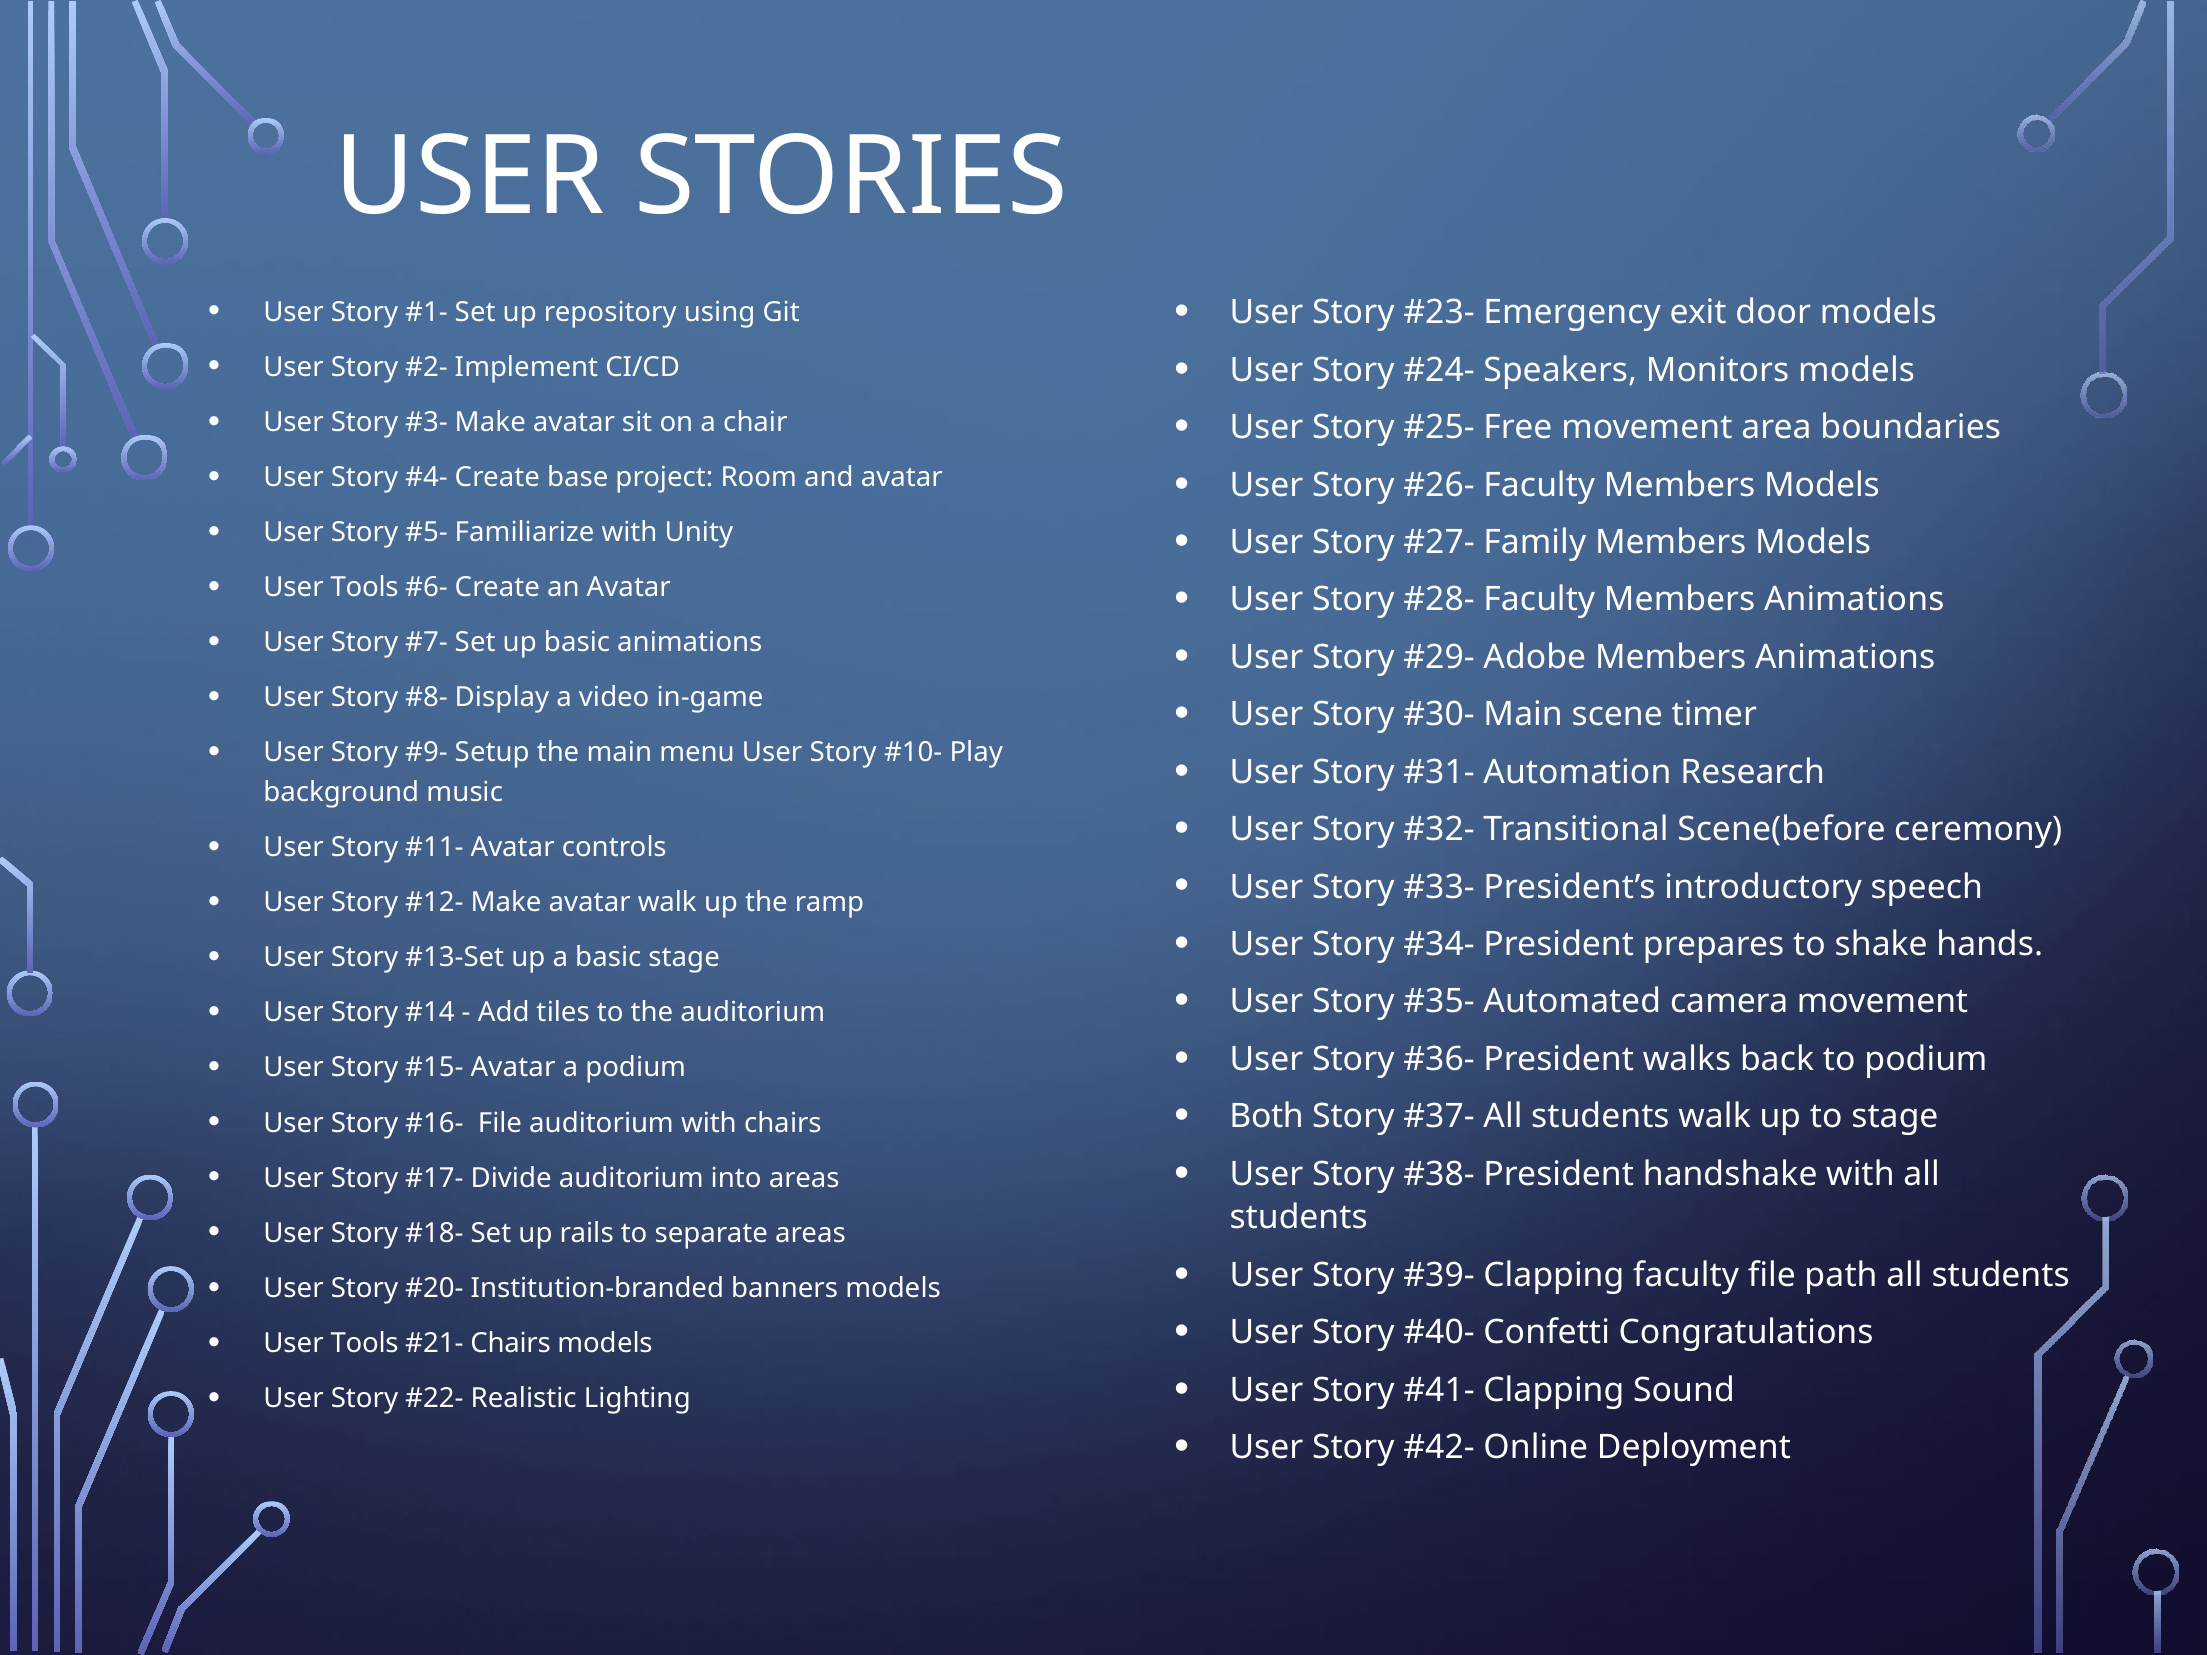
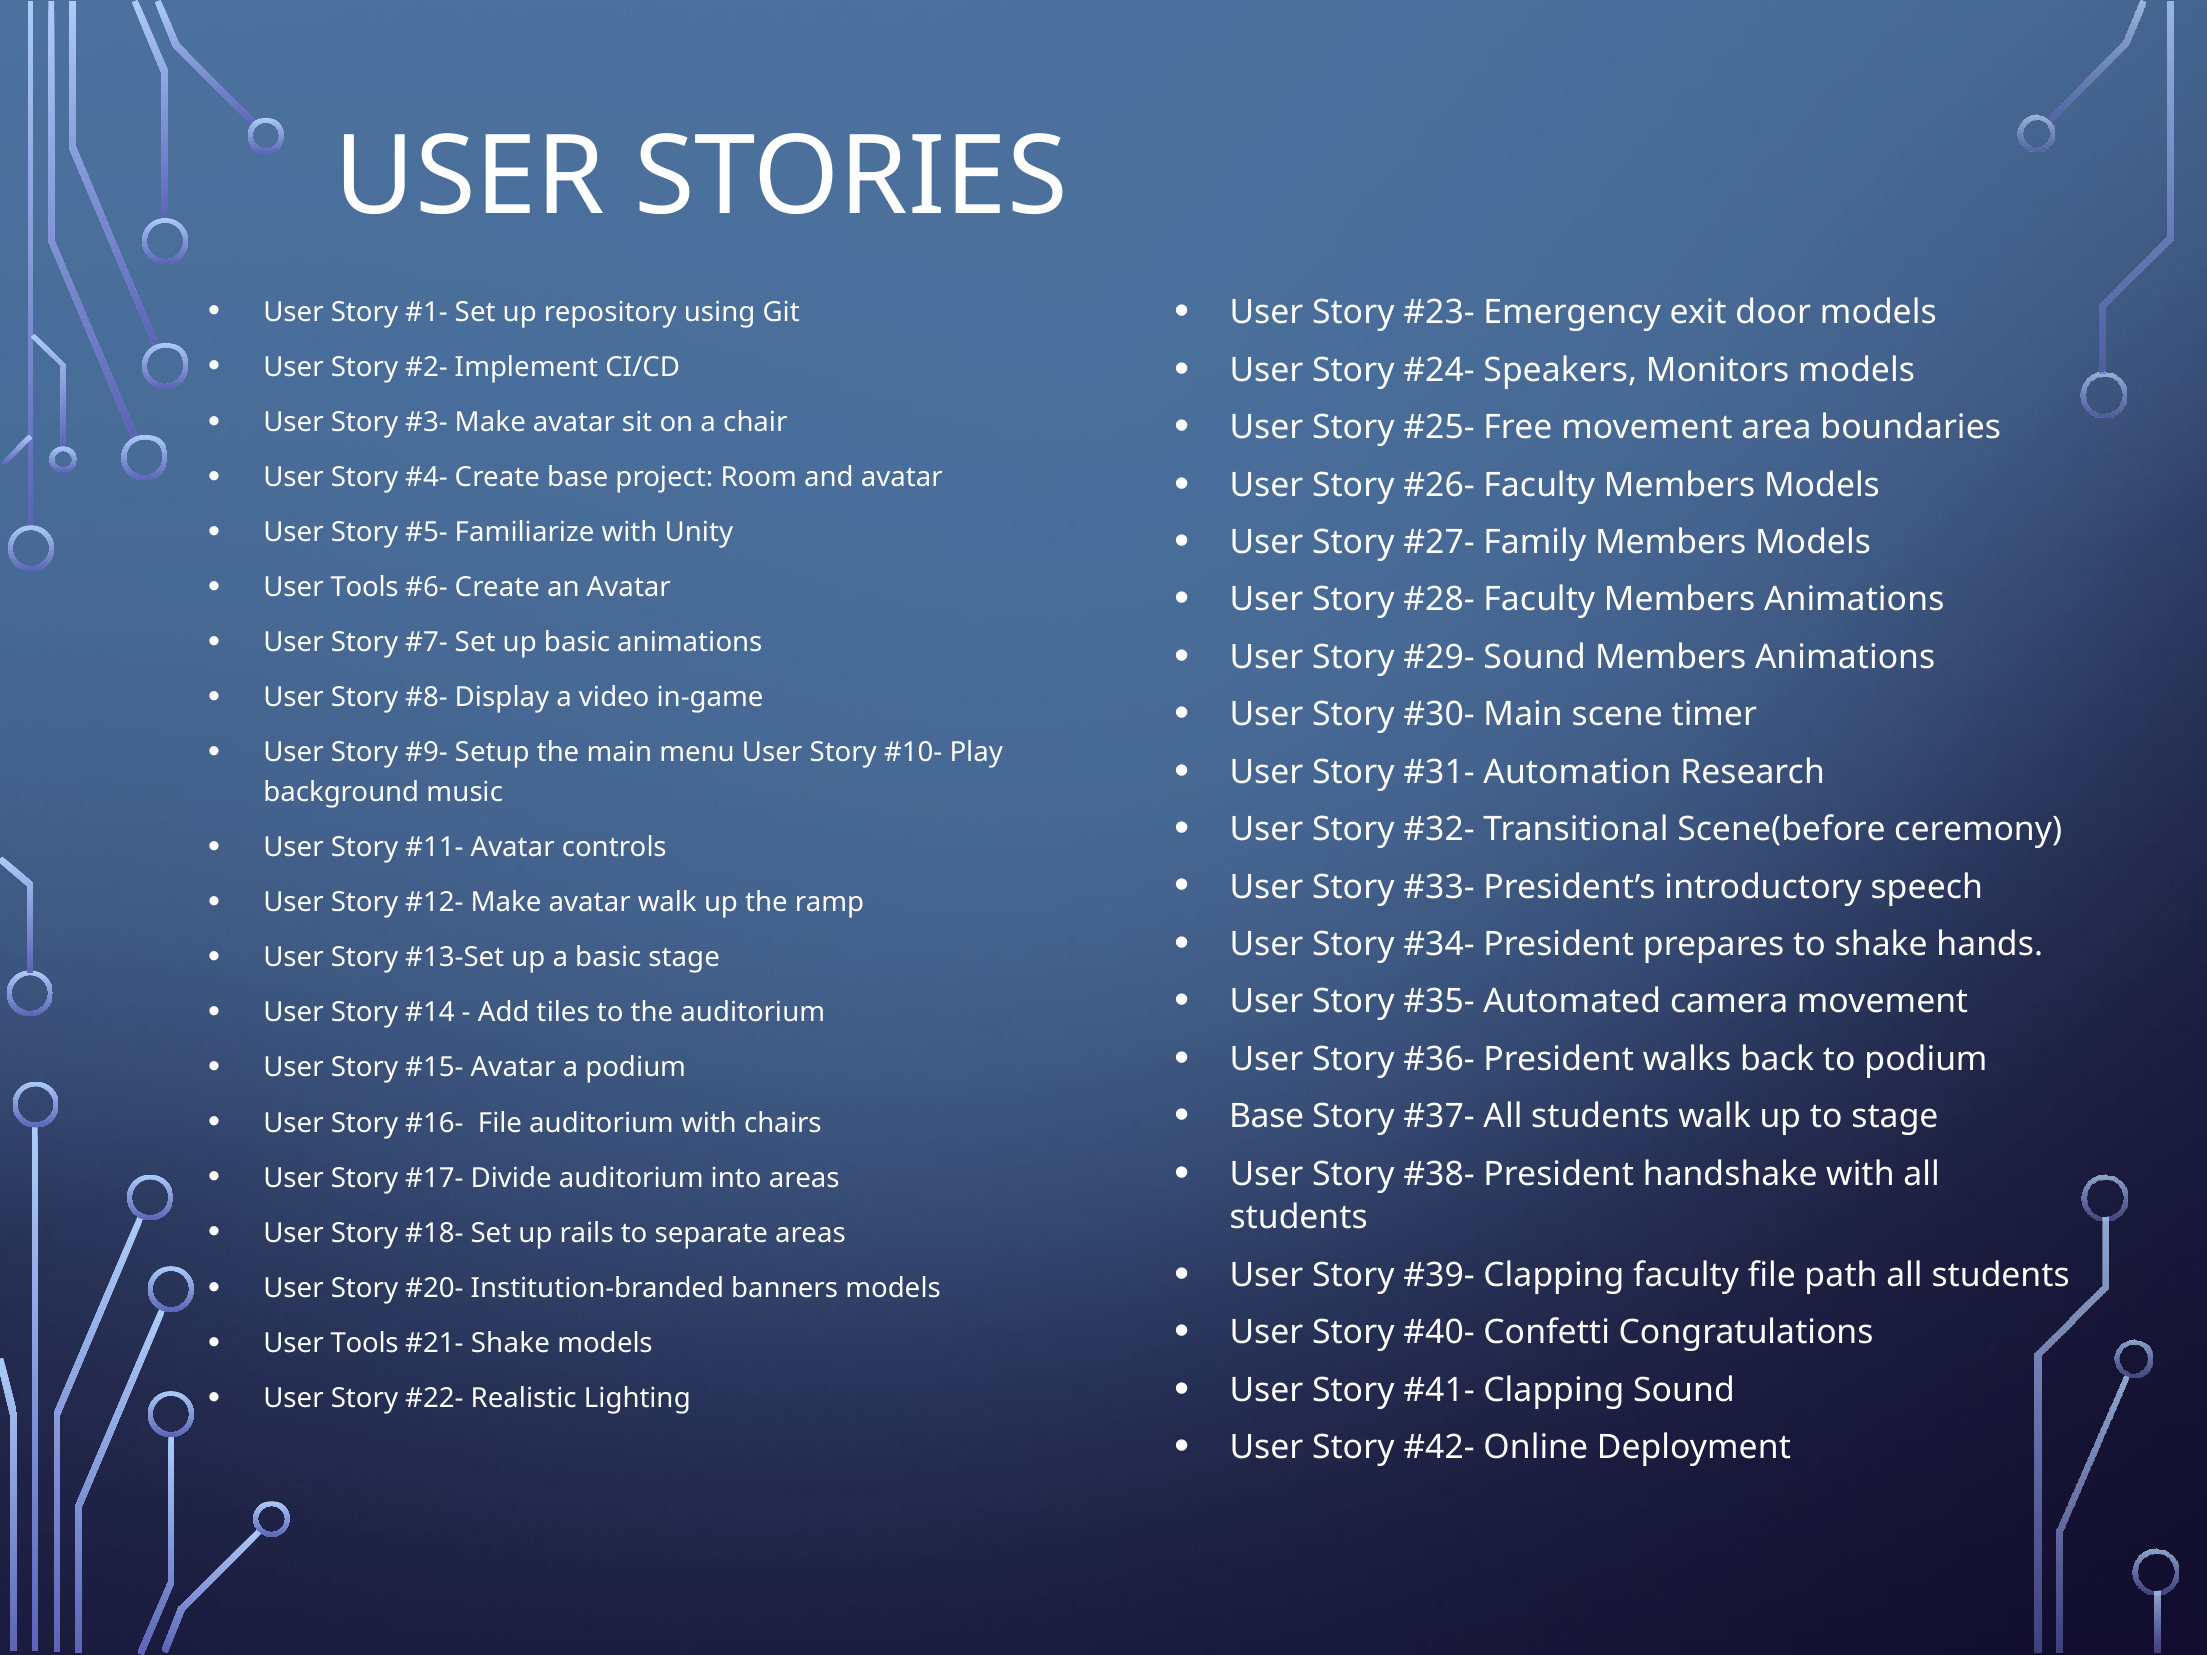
Adobe at (1535, 657): Adobe -> Sound
Both at (1267, 1117): Both -> Base
Chairs at (511, 1343): Chairs -> Shake
